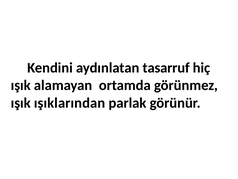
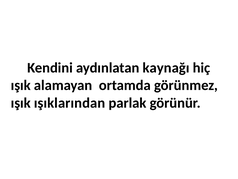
tasarruf: tasarruf -> kaynağı
